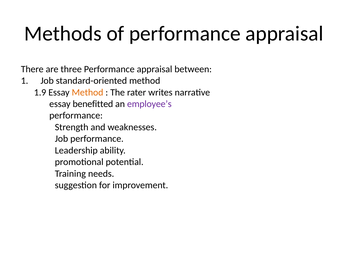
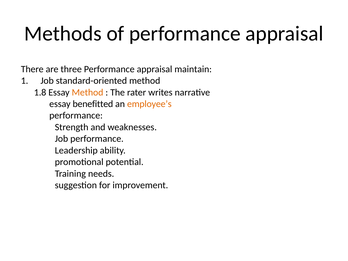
between: between -> maintain
1.9: 1.9 -> 1.8
employee’s colour: purple -> orange
